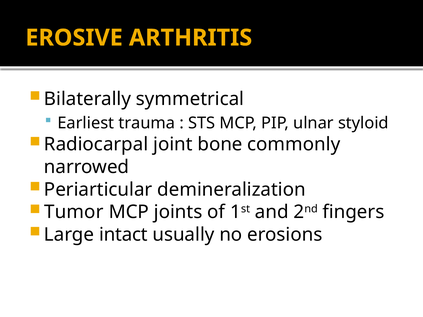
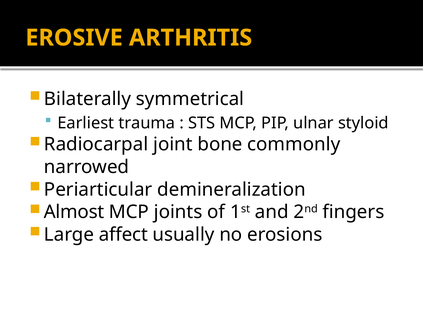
Tumor: Tumor -> Almost
intact: intact -> affect
